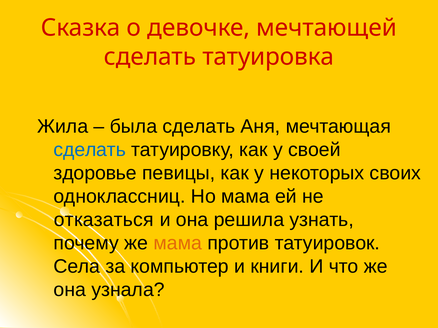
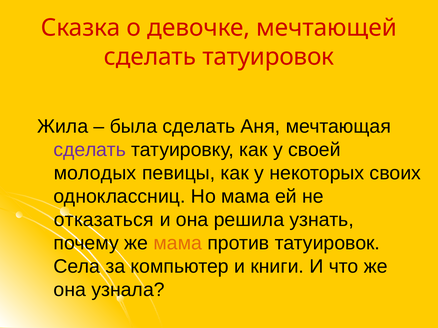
сделать татуировка: татуировка -> татуировок
сделать at (90, 150) colour: blue -> purple
здоровье: здоровье -> молодых
